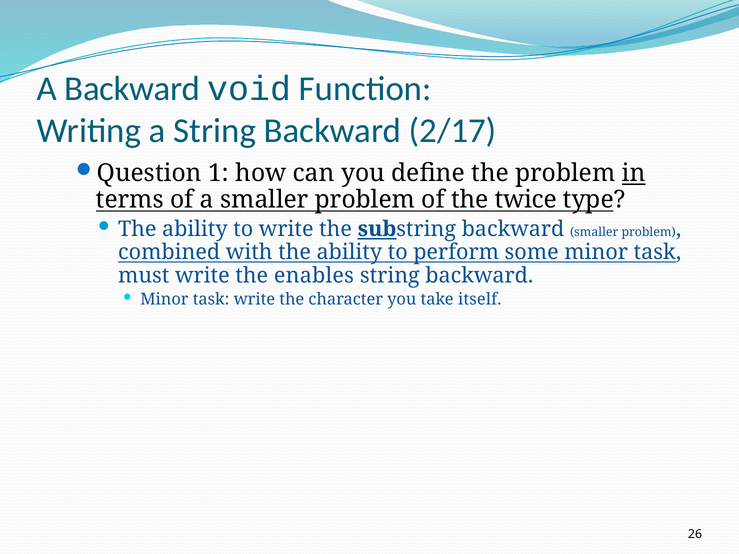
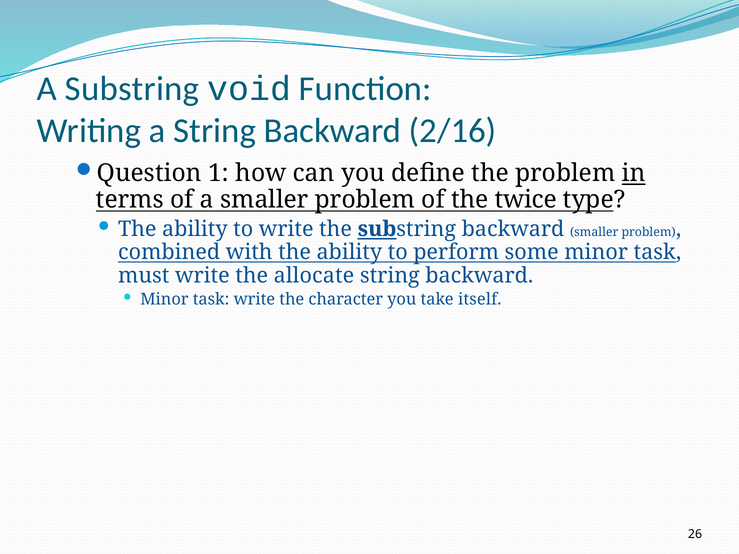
A Backward: Backward -> Substring
2/17: 2/17 -> 2/16
enables: enables -> allocate
